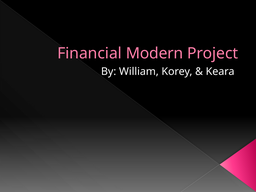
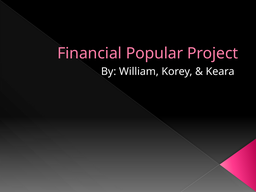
Modern: Modern -> Popular
